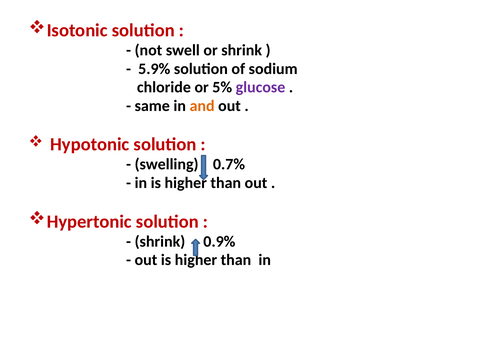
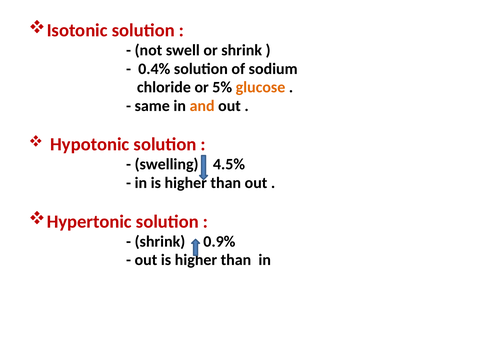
5.9%: 5.9% -> 0.4%
glucose colour: purple -> orange
0.7%: 0.7% -> 4.5%
